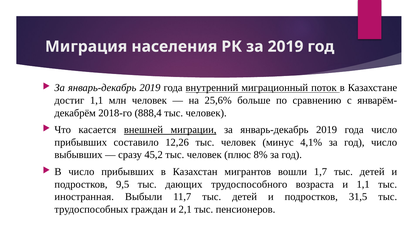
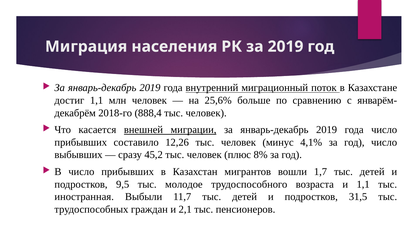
дающих: дающих -> молодое
